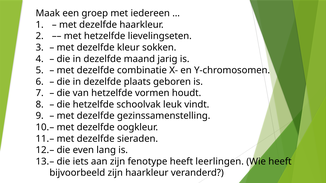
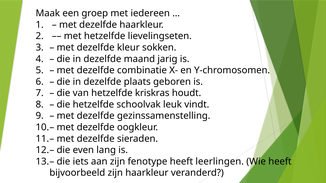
vormen: vormen -> kriskras
